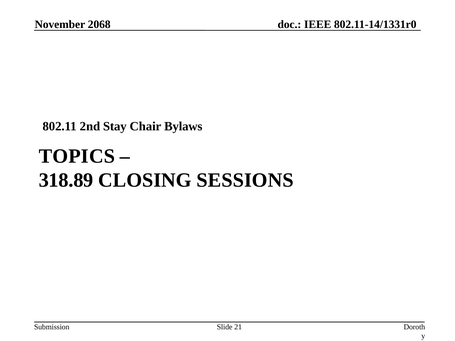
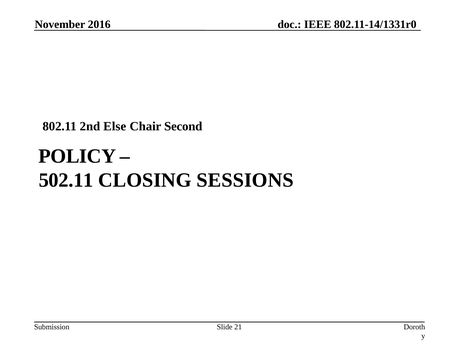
2068: 2068 -> 2016
Stay: Stay -> Else
Bylaws: Bylaws -> Second
TOPICS: TOPICS -> POLICY
318.89: 318.89 -> 502.11
